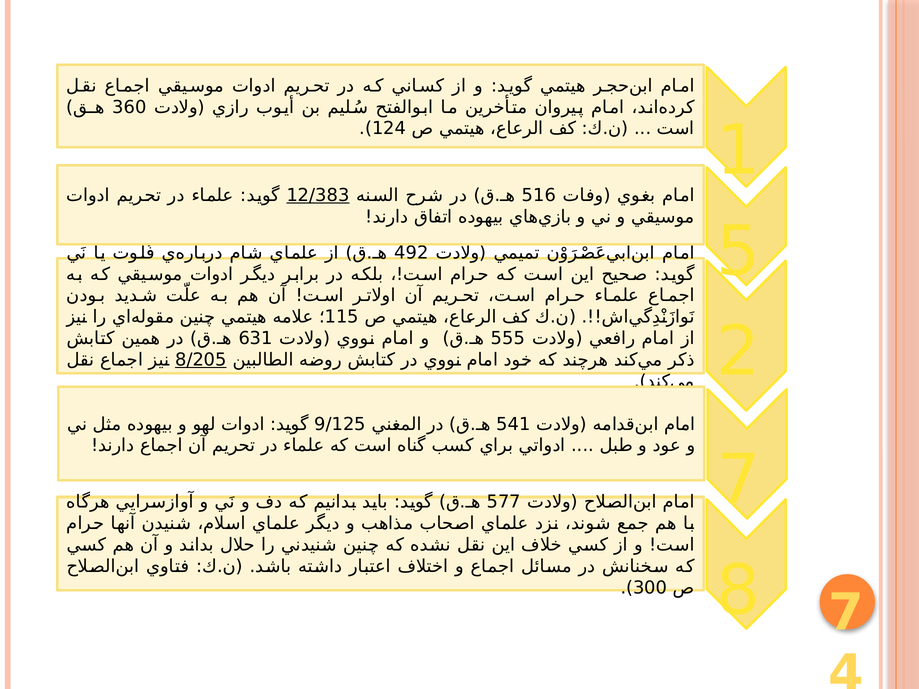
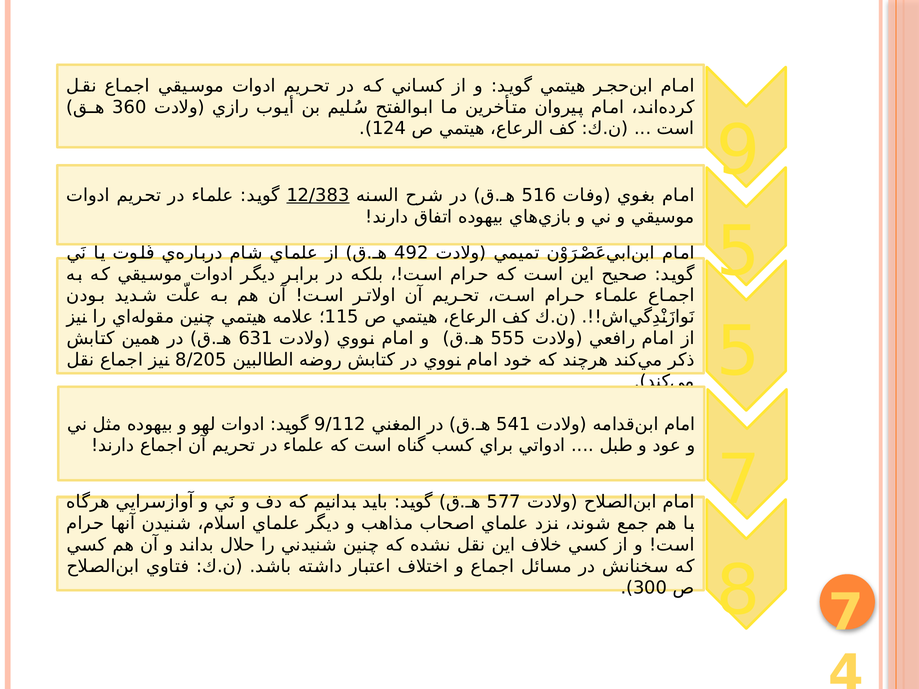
1: 1 -> 9
8/205 underline: present -> none
2 at (738, 352): 2 -> 5
9/125: 9/125 -> 9/112
